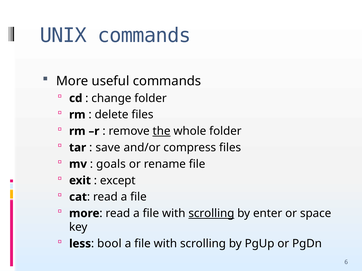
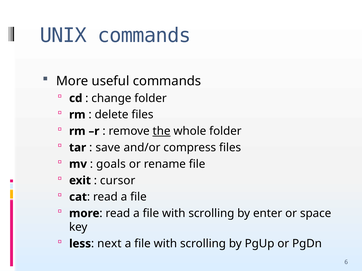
except: except -> cursor
scrolling at (211, 214) underline: present -> none
bool: bool -> next
